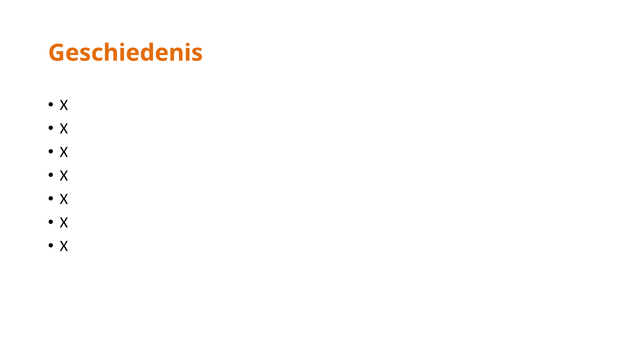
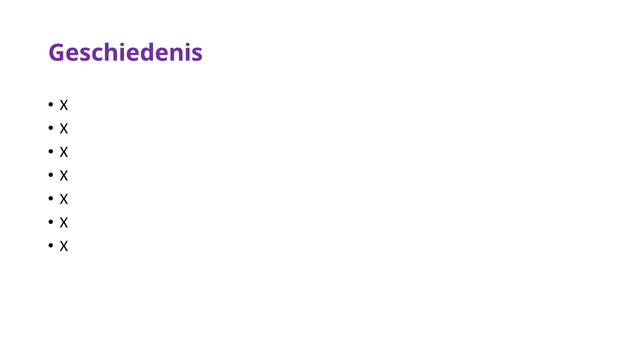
Geschiedenis colour: orange -> purple
